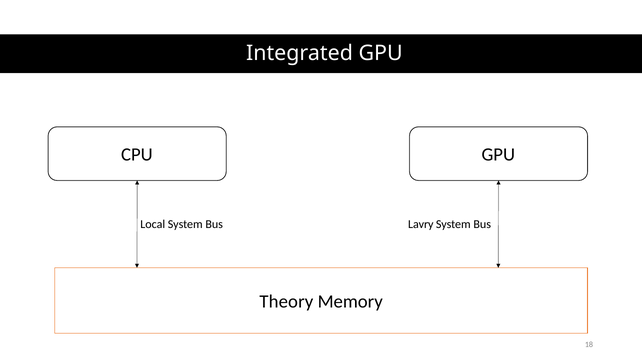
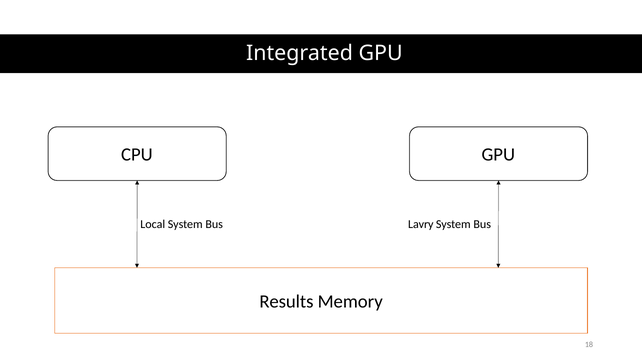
Theory: Theory -> Results
